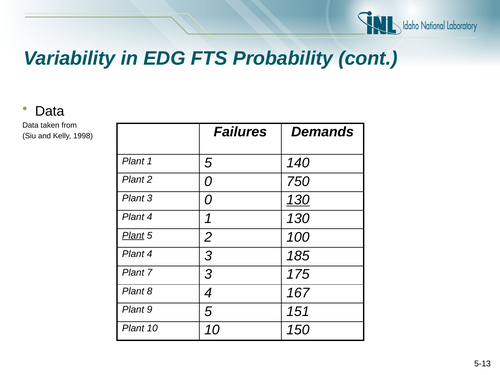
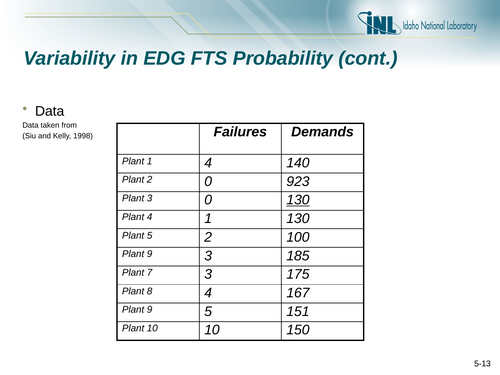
1 5: 5 -> 4
750: 750 -> 923
Plant at (133, 235) underline: present -> none
4 at (150, 254): 4 -> 9
